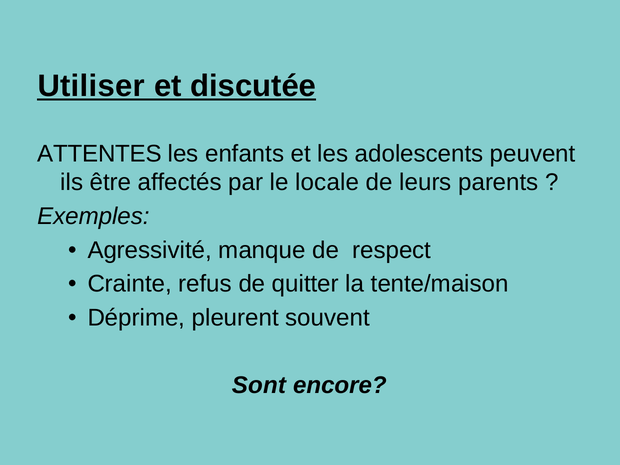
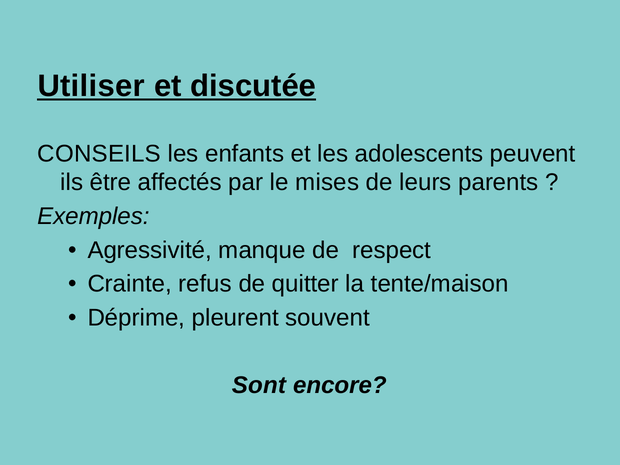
ATTENTES: ATTENTES -> CONSEILS
locale: locale -> mises
